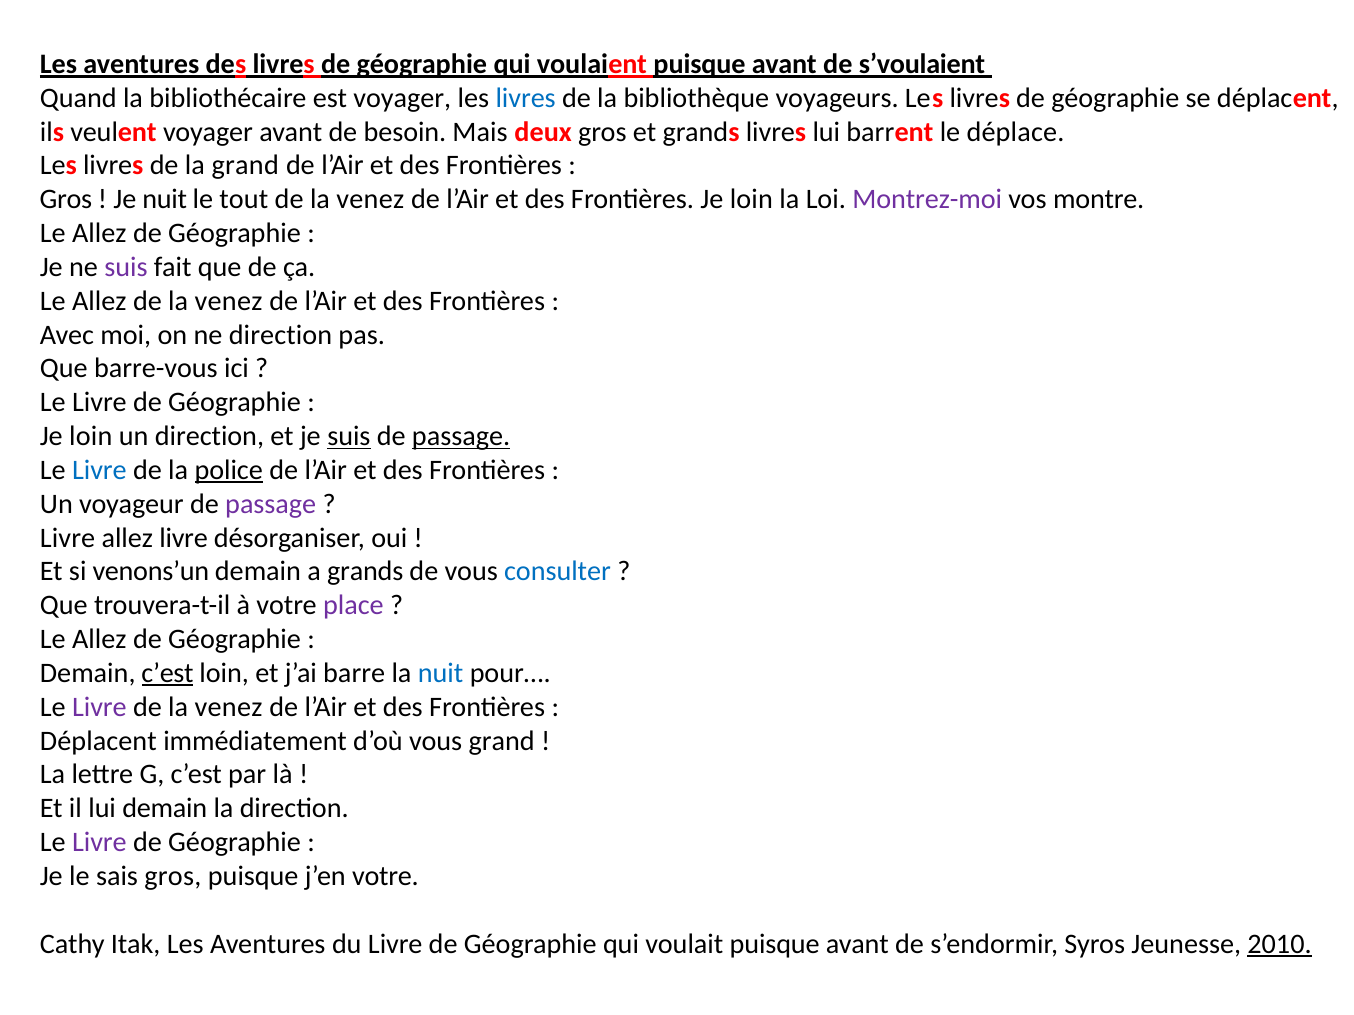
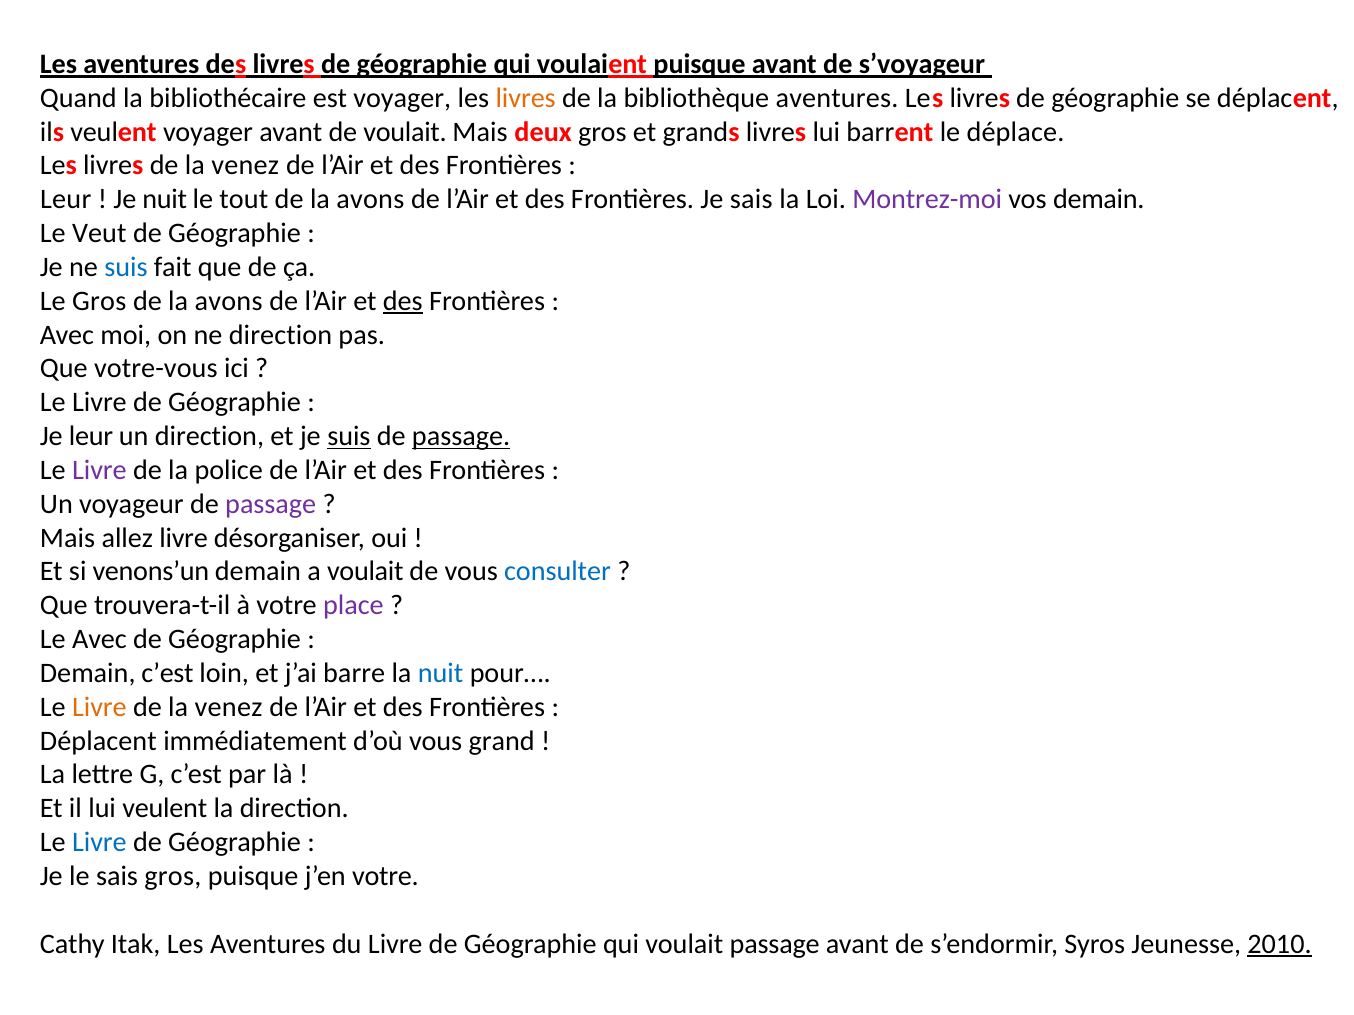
s’voulaient: s’voulaient -> s’voyageur
livres at (526, 98) colour: blue -> orange
bibliothèque voyageurs: voyageurs -> aventures
de besoin: besoin -> voulait
livres de la grand: grand -> venez
Gros at (66, 200): Gros -> Leur
venez at (370, 200): venez -> avons
Frontières Je loin: loin -> sais
vos montre: montre -> demain
Allez at (99, 233): Allez -> Veut
suis at (126, 267) colour: purple -> blue
Allez at (99, 301): Allez -> Gros
venez at (229, 301): venez -> avons
des at (403, 301) underline: none -> present
barre-vous: barre-vous -> votre-vous
loin at (91, 437): loin -> leur
Livre at (99, 470) colour: blue -> purple
police underline: present -> none
Livre at (68, 538): Livre -> Mais
a grands: grands -> voulait
Allez at (99, 640): Allez -> Avec
c’est at (168, 673) underline: present -> none
Livre at (99, 707) colour: purple -> orange
lui demain: demain -> veulent
Livre at (99, 843) colour: purple -> blue
voulait puisque: puisque -> passage
